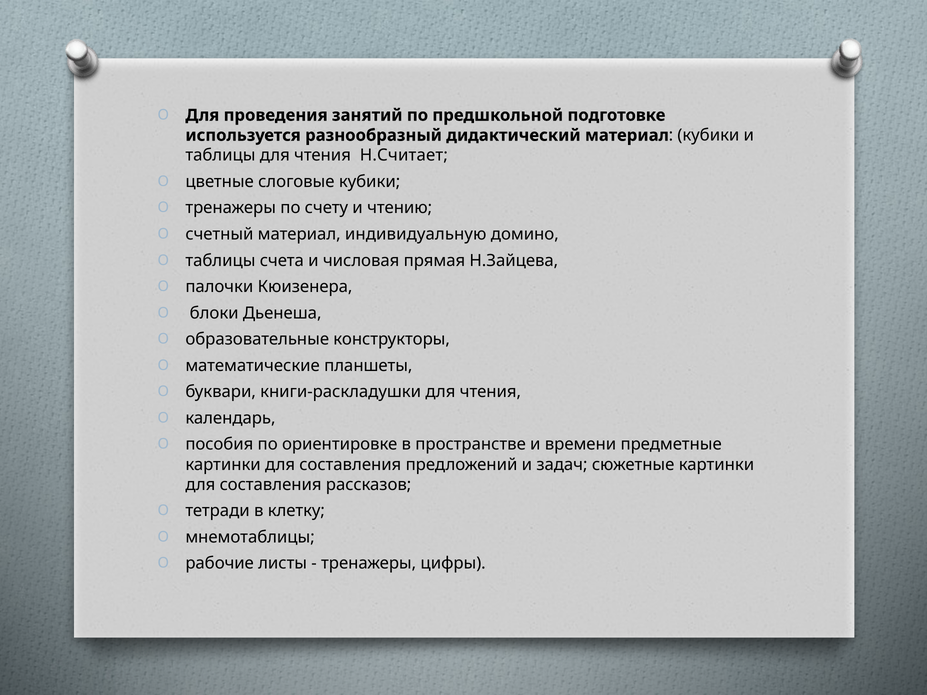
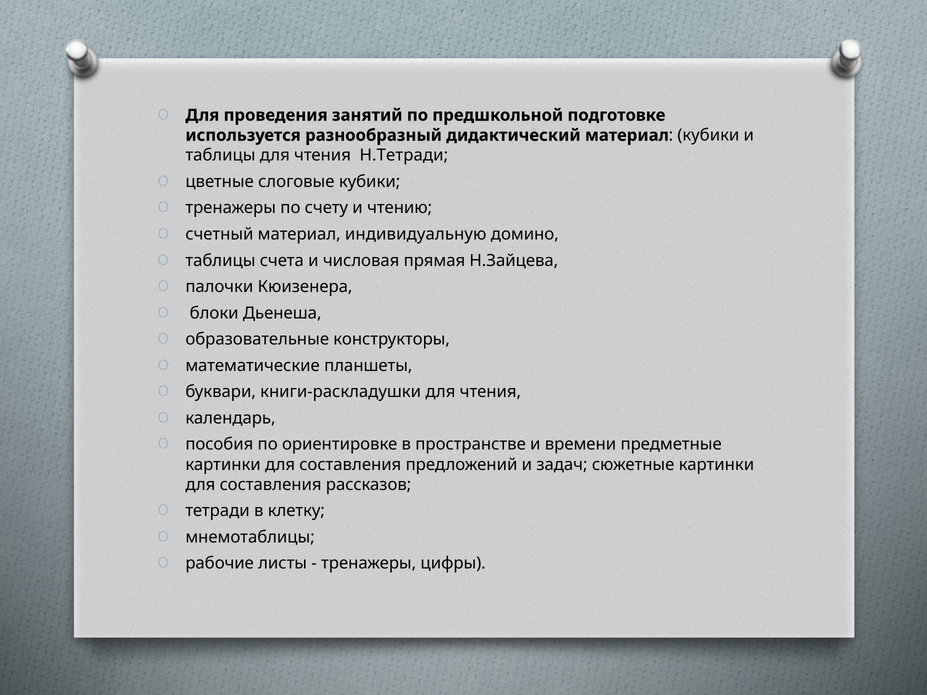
Н.Считает: Н.Считает -> Н.Тетради
